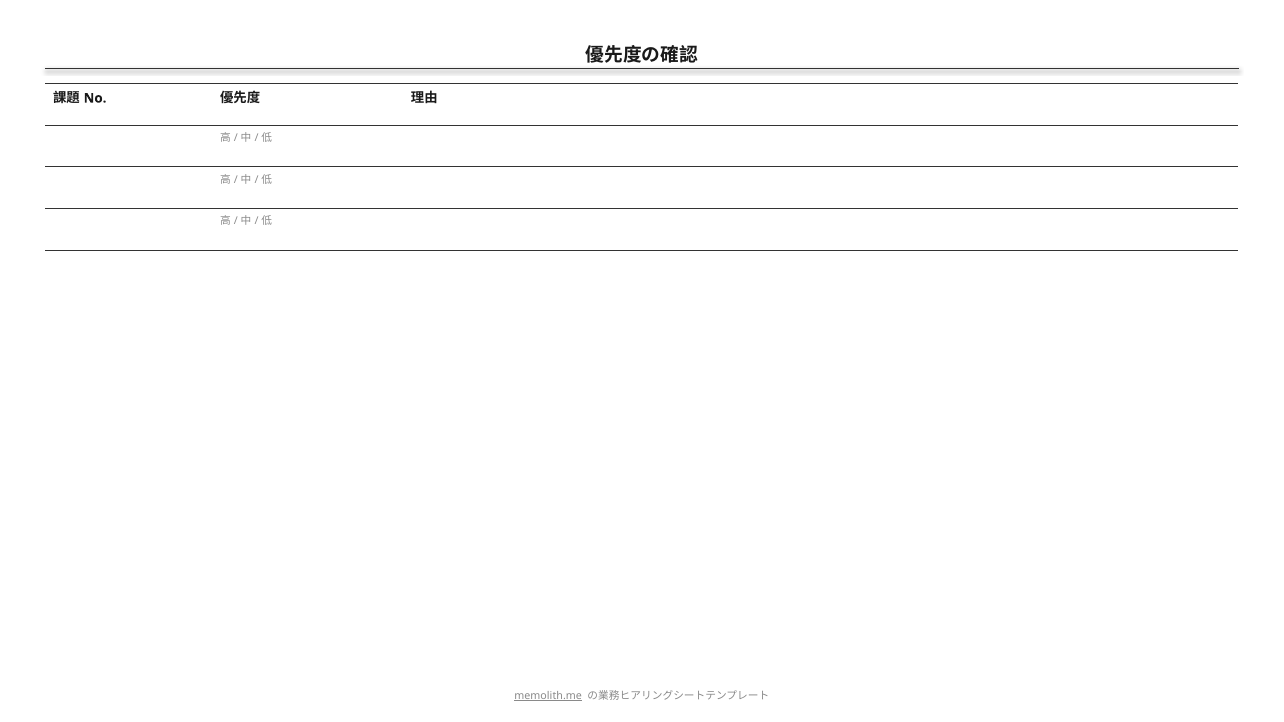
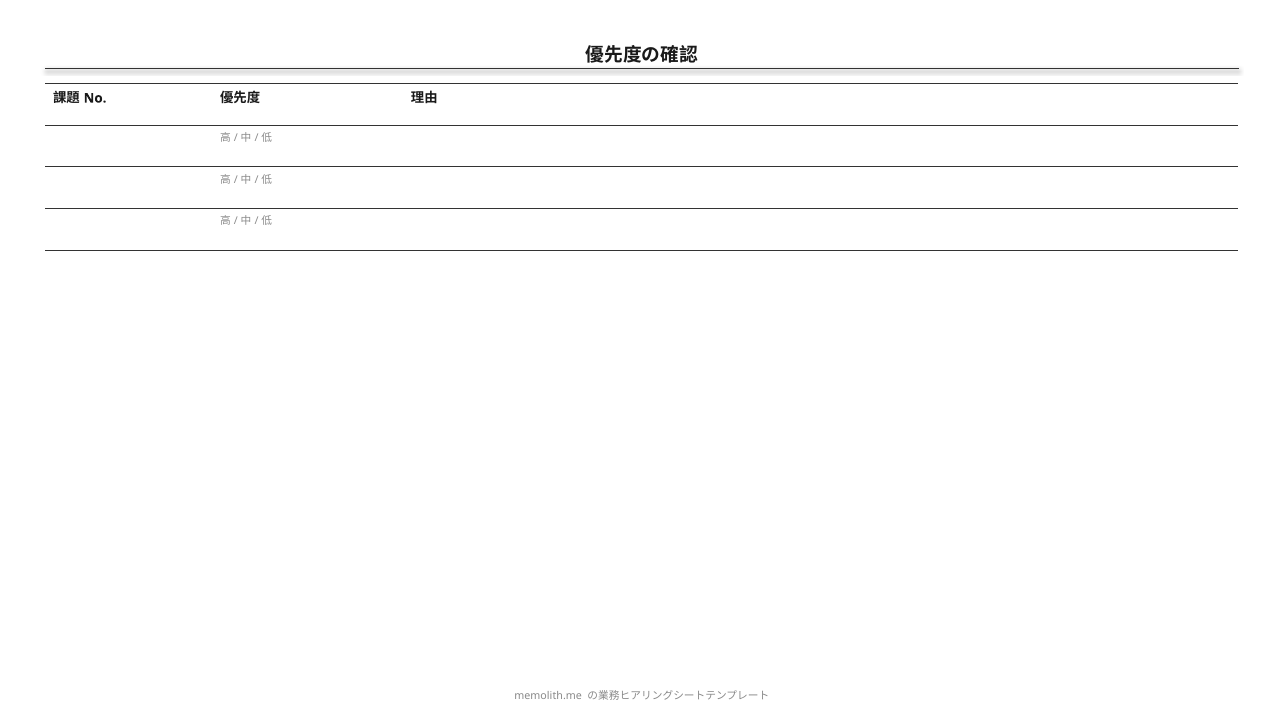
memolith.me underline: present -> none
